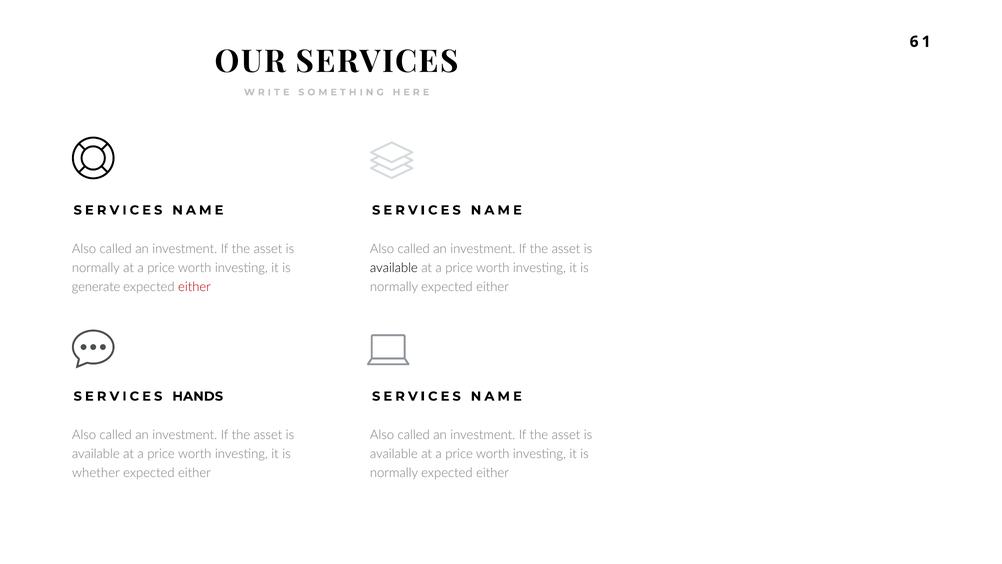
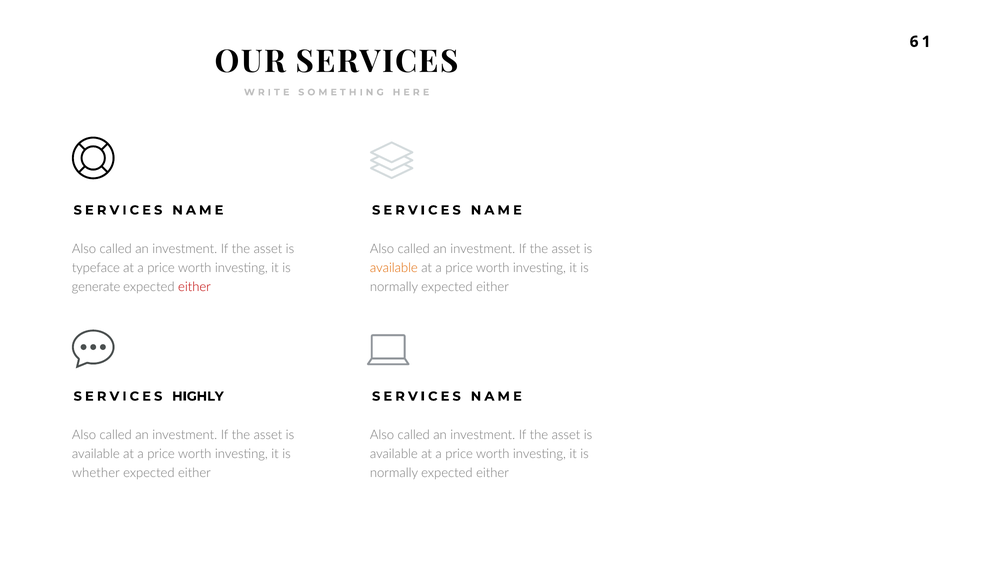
normally at (96, 268): normally -> typeface
available at (394, 268) colour: black -> orange
HANDS: HANDS -> HIGHLY
